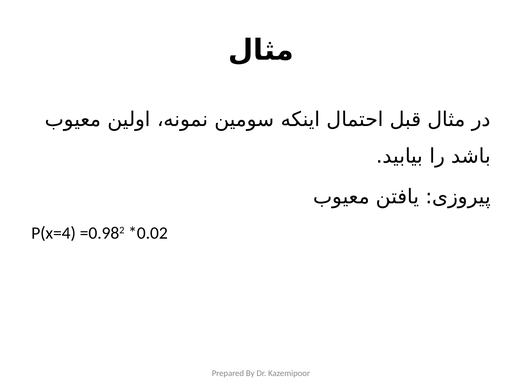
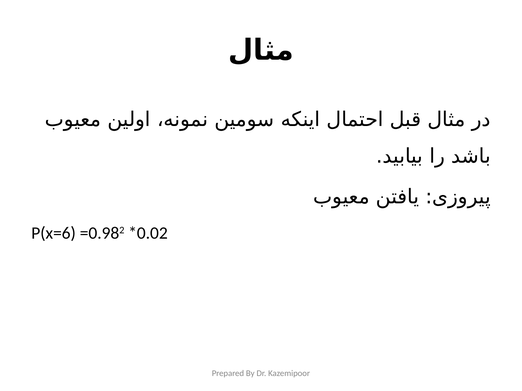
P(x=4: P(x=4 -> P(x=6
